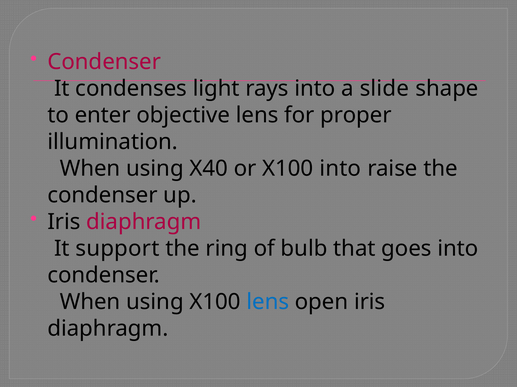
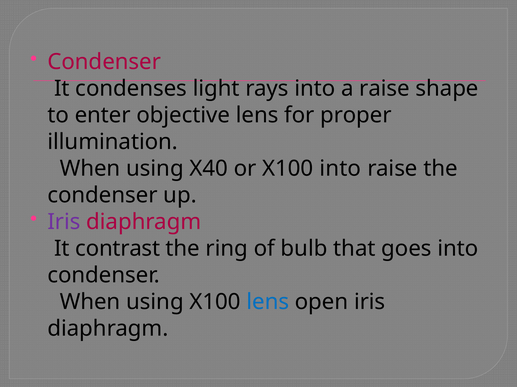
a slide: slide -> raise
Iris at (64, 222) colour: black -> purple
support: support -> contrast
